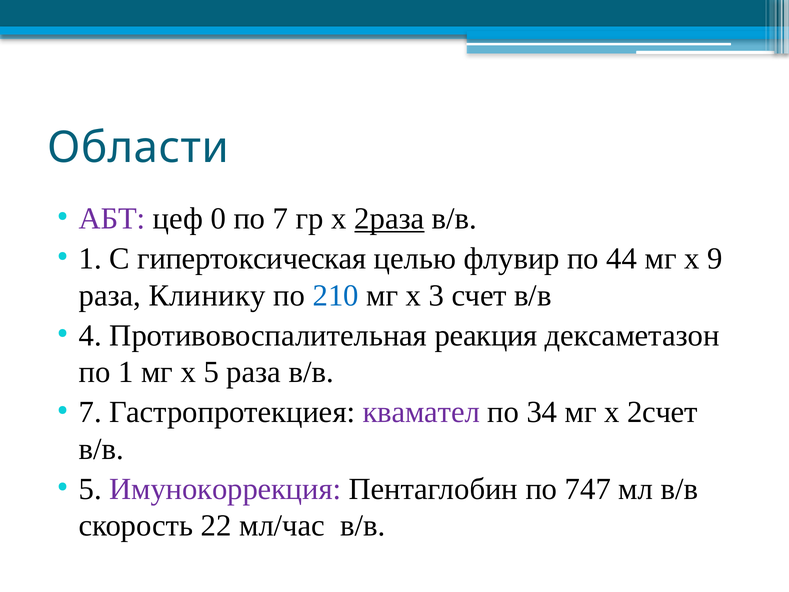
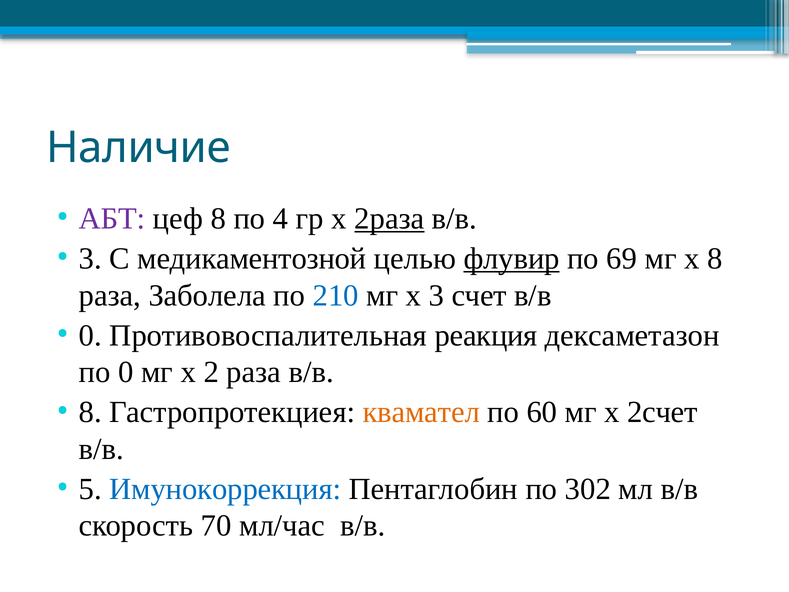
Области: Области -> Наличие
цеф 0: 0 -> 8
по 7: 7 -> 4
1 at (90, 259): 1 -> 3
гипертоксическая: гипертоксическая -> медикаментозной
флувир underline: none -> present
44: 44 -> 69
х 9: 9 -> 8
Клинику: Клинику -> Заболела
4 at (90, 335): 4 -> 0
по 1: 1 -> 0
х 5: 5 -> 2
7 at (90, 412): 7 -> 8
квамател colour: purple -> orange
34: 34 -> 60
Имунокоррекция colour: purple -> blue
747: 747 -> 302
22: 22 -> 70
